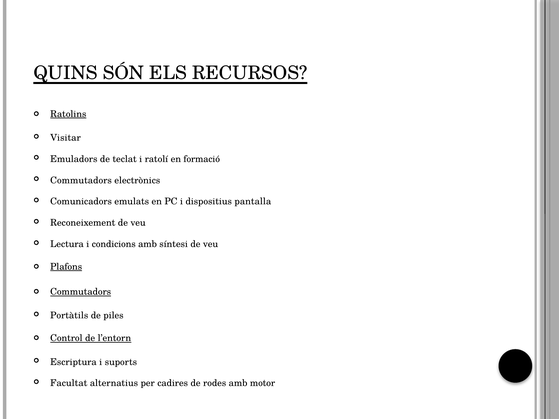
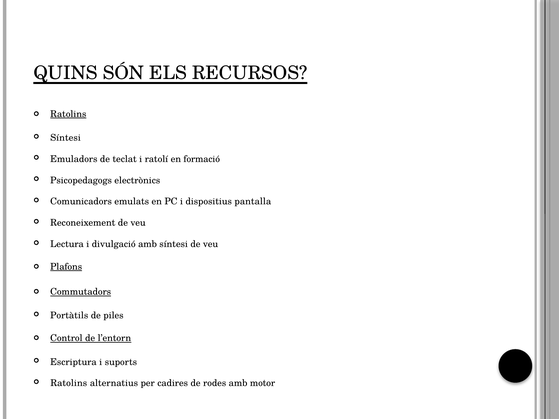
Visitar at (66, 138): Visitar -> Síntesi
Commutadors at (81, 180): Commutadors -> Psicopedagogs
condicions: condicions -> divulgació
Facultat at (69, 383): Facultat -> Ratolins
